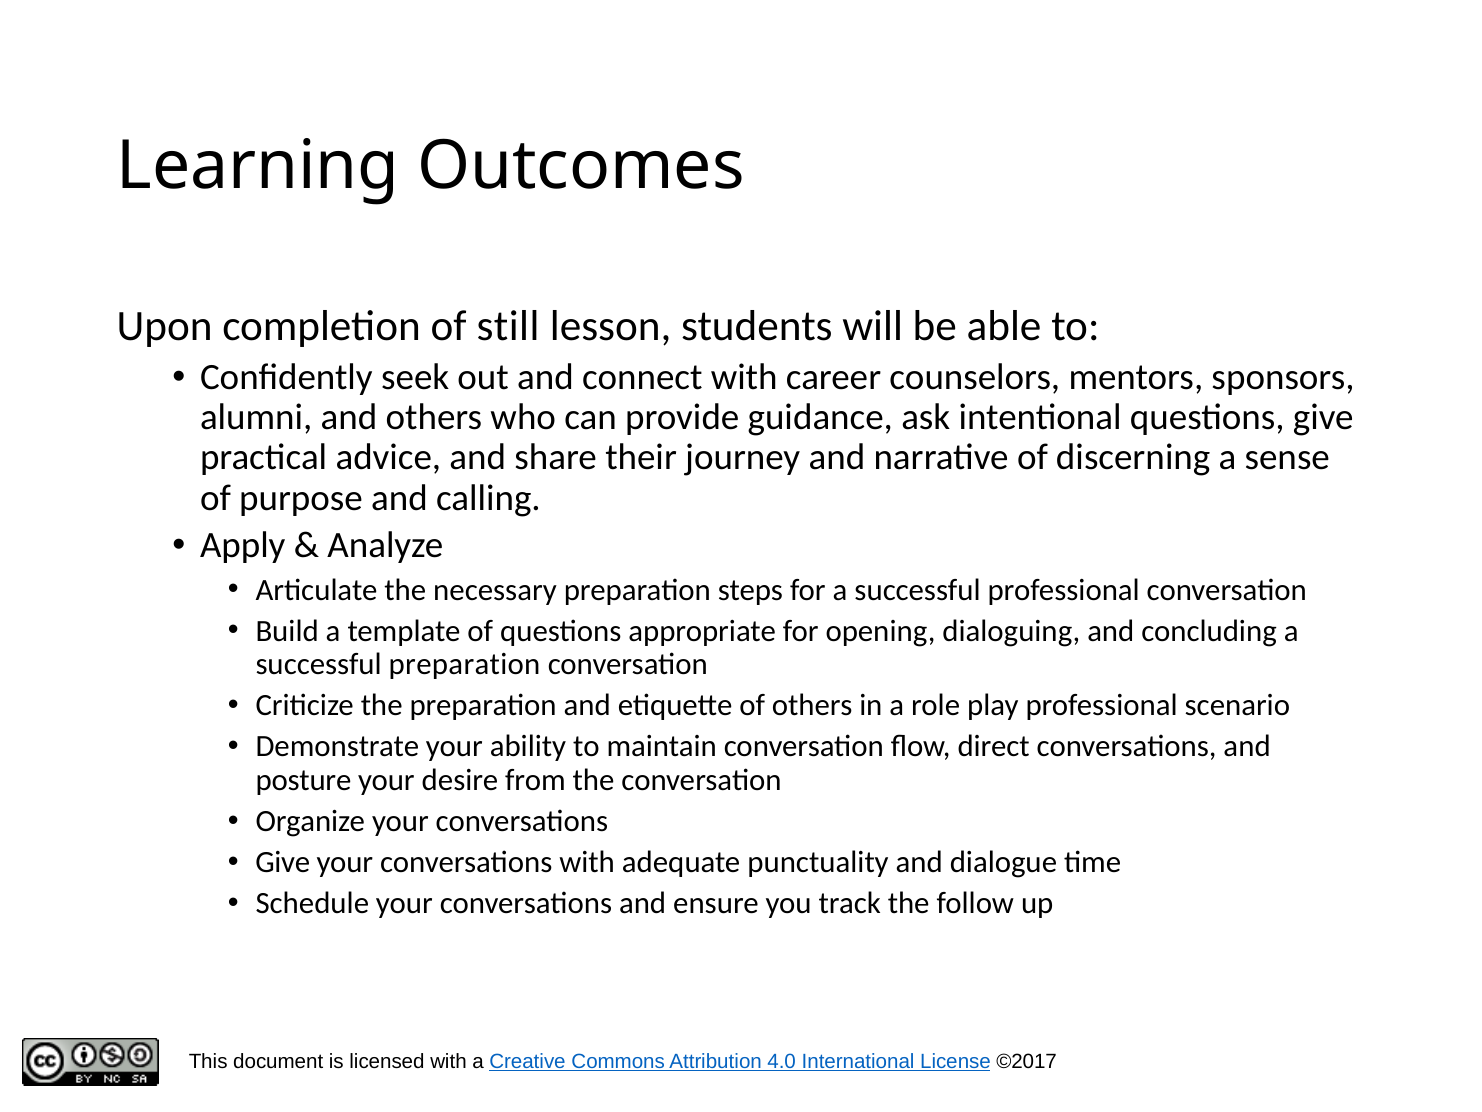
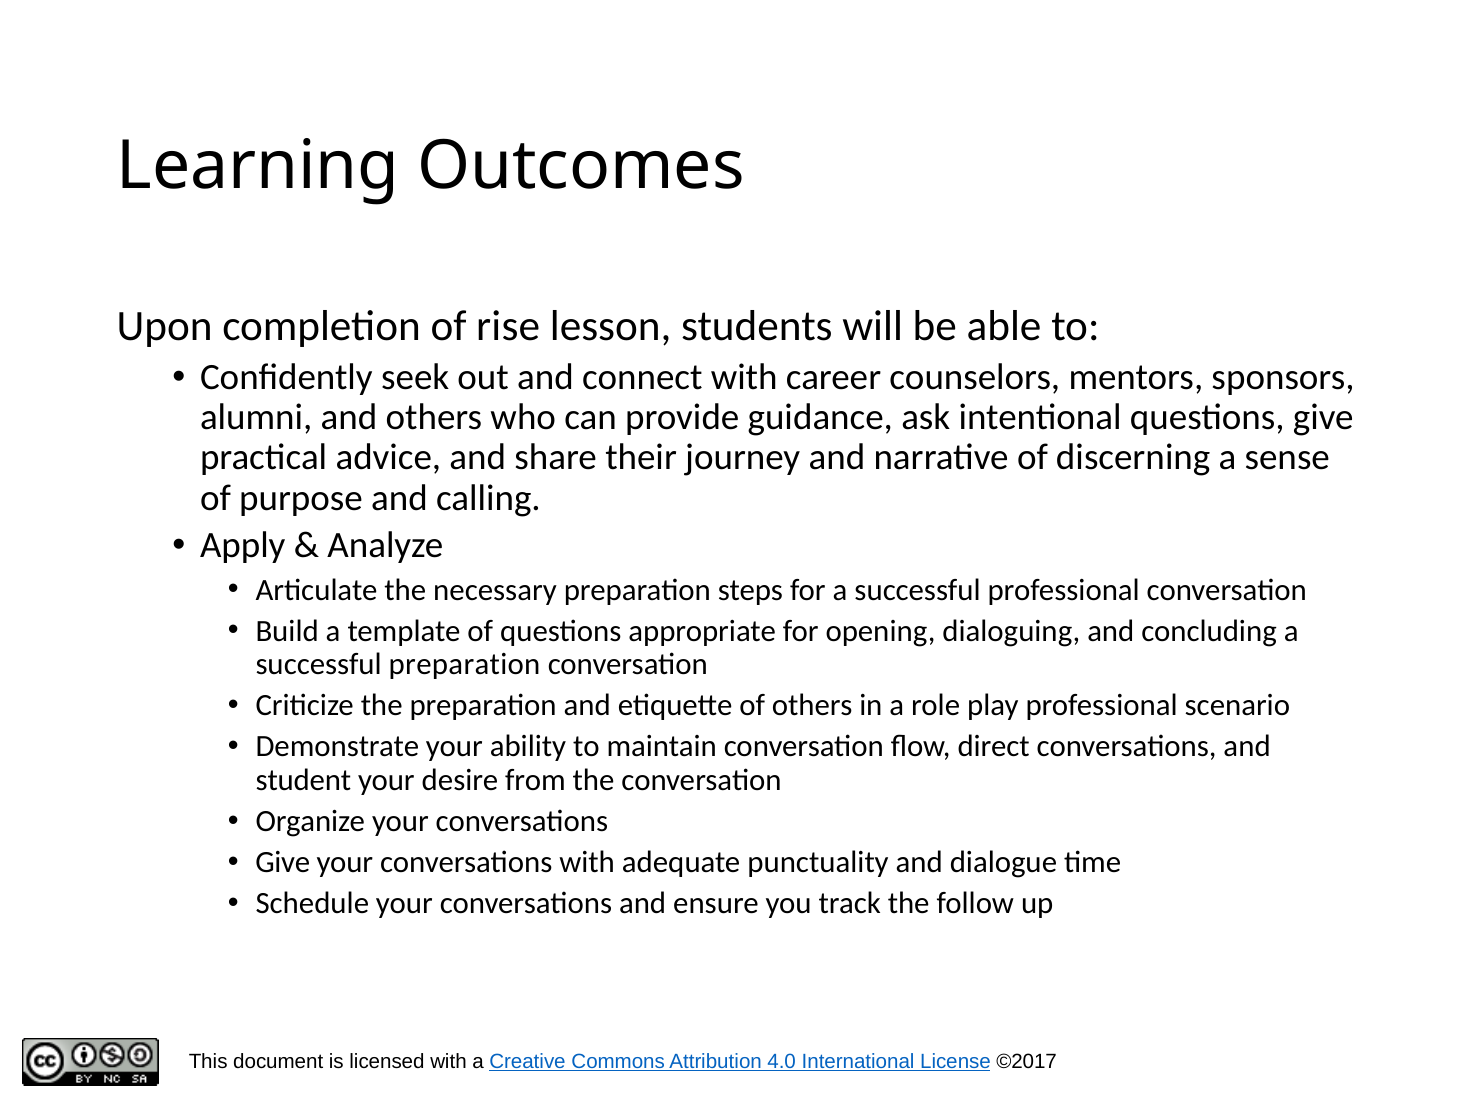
still: still -> rise
posture: posture -> student
